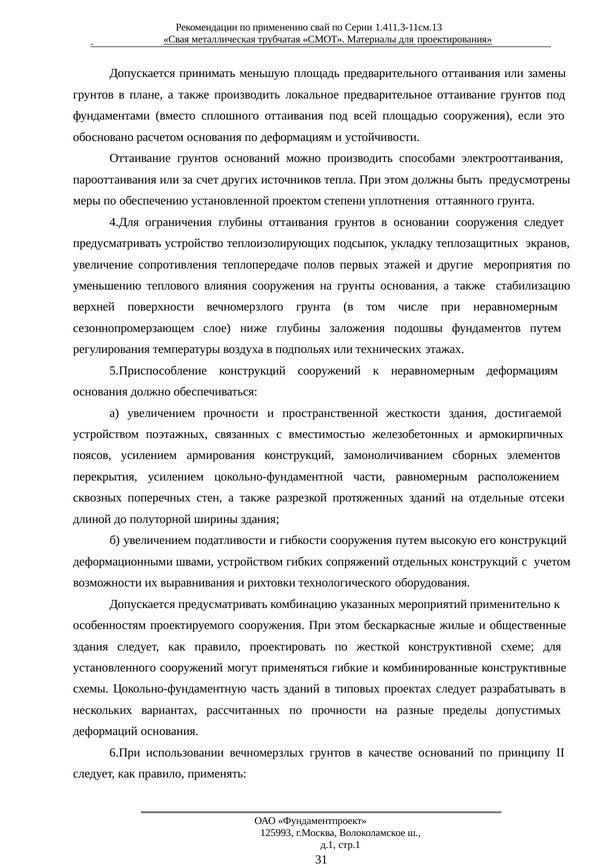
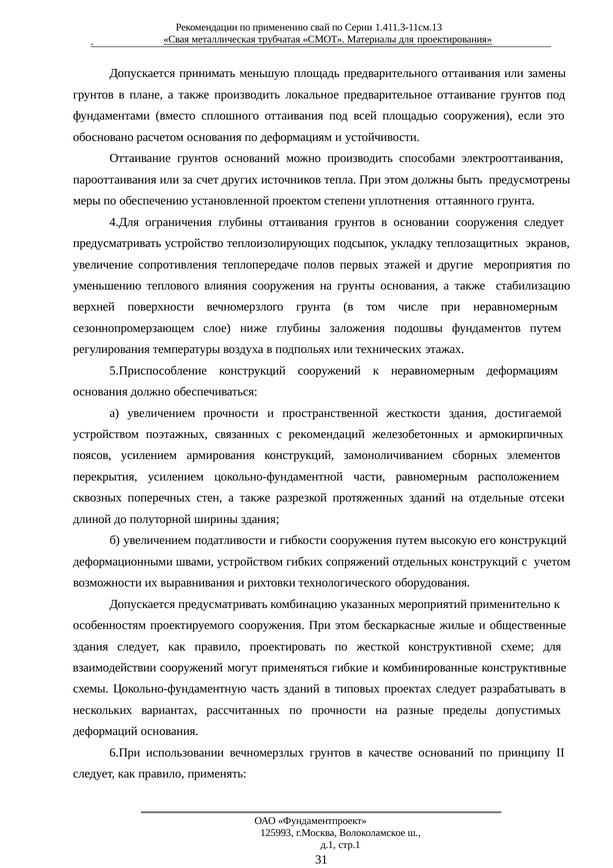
вместимостью: вместимостью -> рекомендаций
установленного: установленного -> взаимодействии
